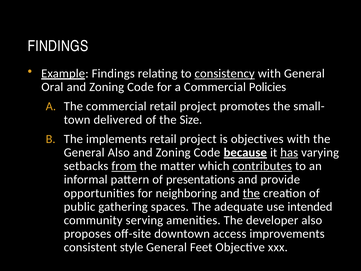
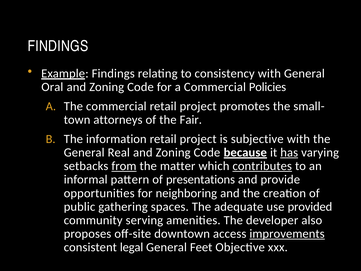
consistency underline: present -> none
delivered: delivered -> attorneys
Size: Size -> Fair
implements: implements -> information
objectives: objectives -> subjective
General Also: Also -> Real
the at (251, 193) underline: present -> none
intended: intended -> provided
improvements underline: none -> present
style: style -> legal
